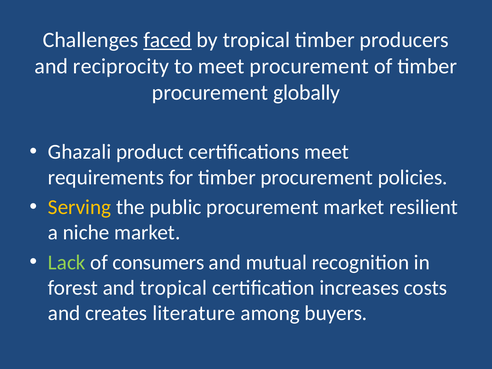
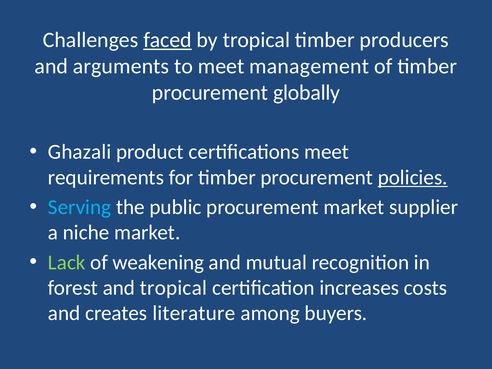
reciprocity: reciprocity -> arguments
meet procurement: procurement -> management
policies underline: none -> present
Serving colour: yellow -> light blue
resilient: resilient -> supplier
consumers: consumers -> weakening
